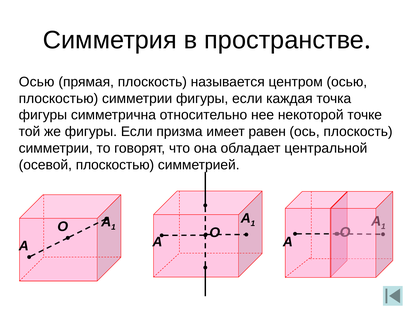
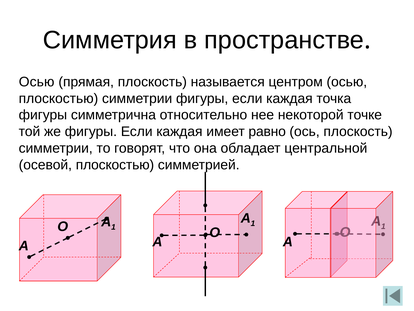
же фигуры Если призма: призма -> каждая
равен: равен -> равно
